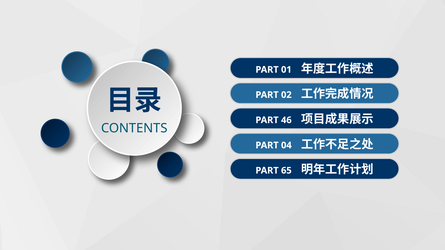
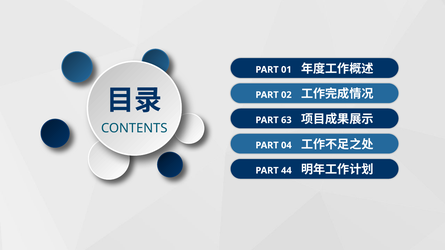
46: 46 -> 63
65: 65 -> 44
